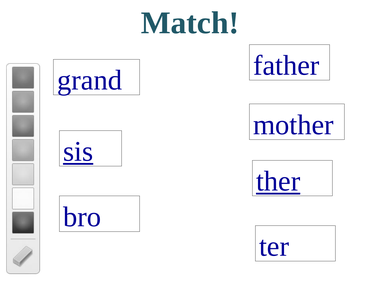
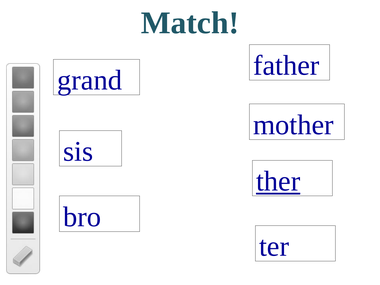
sis underline: present -> none
